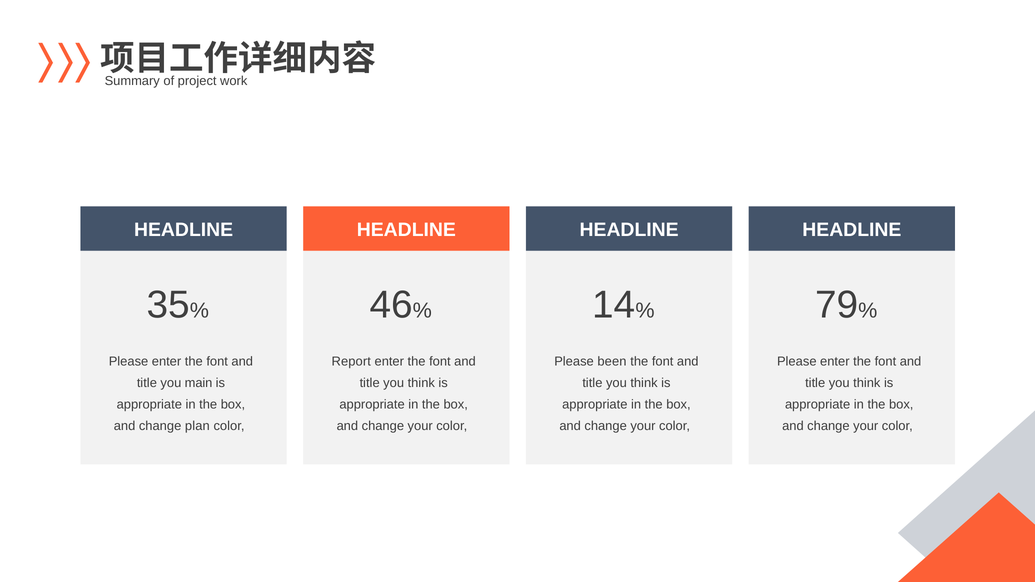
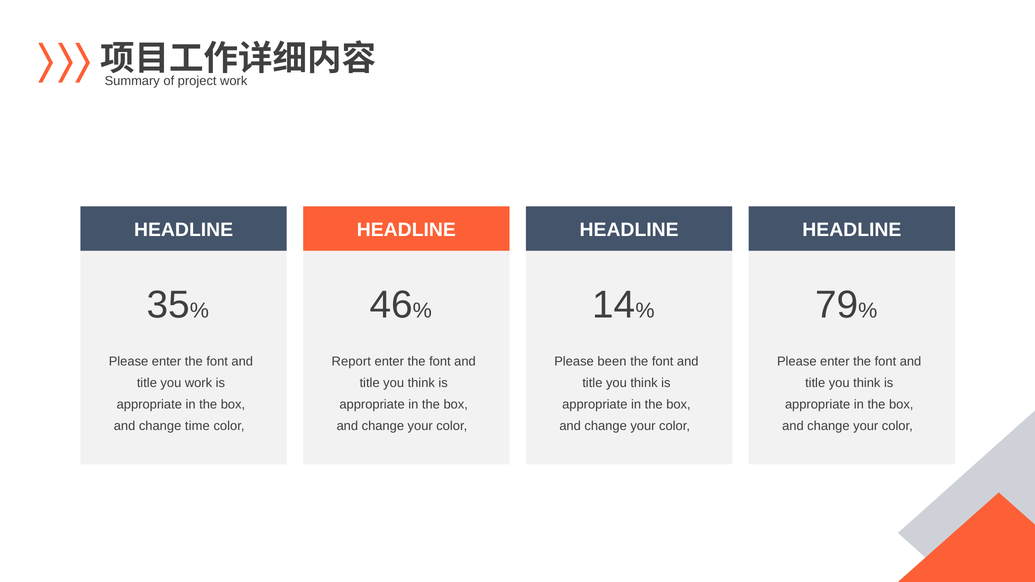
you main: main -> work
plan: plan -> time
